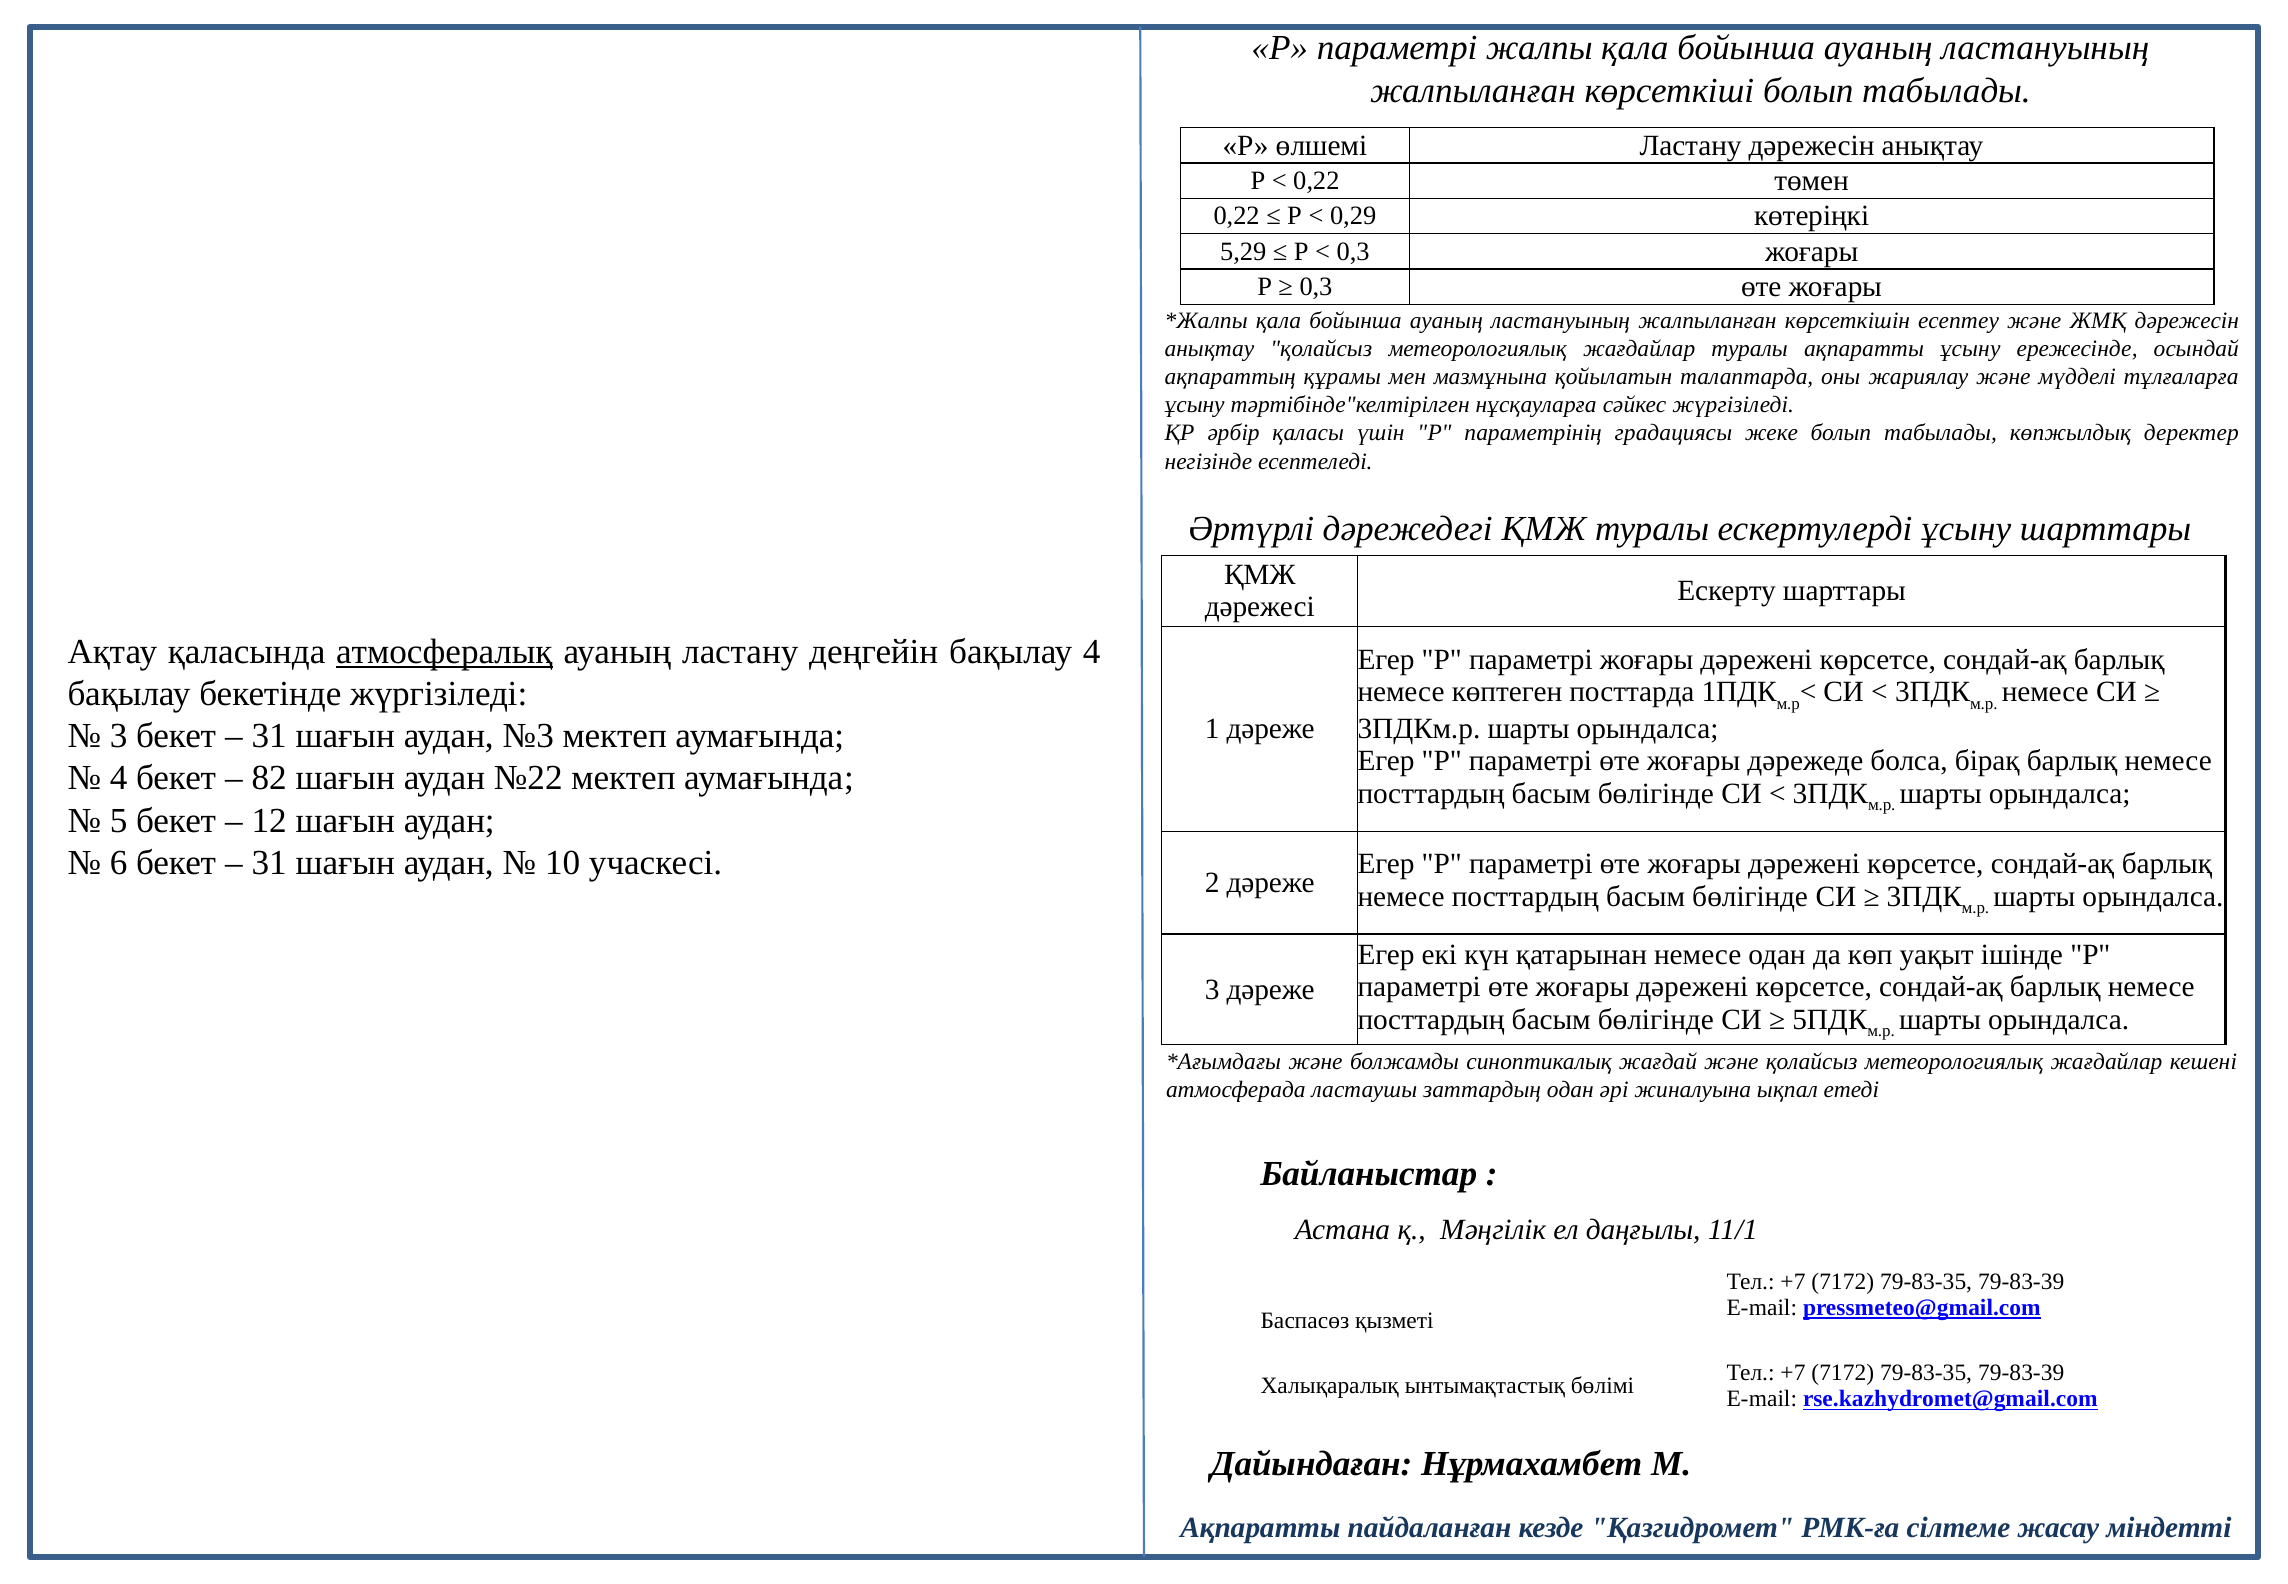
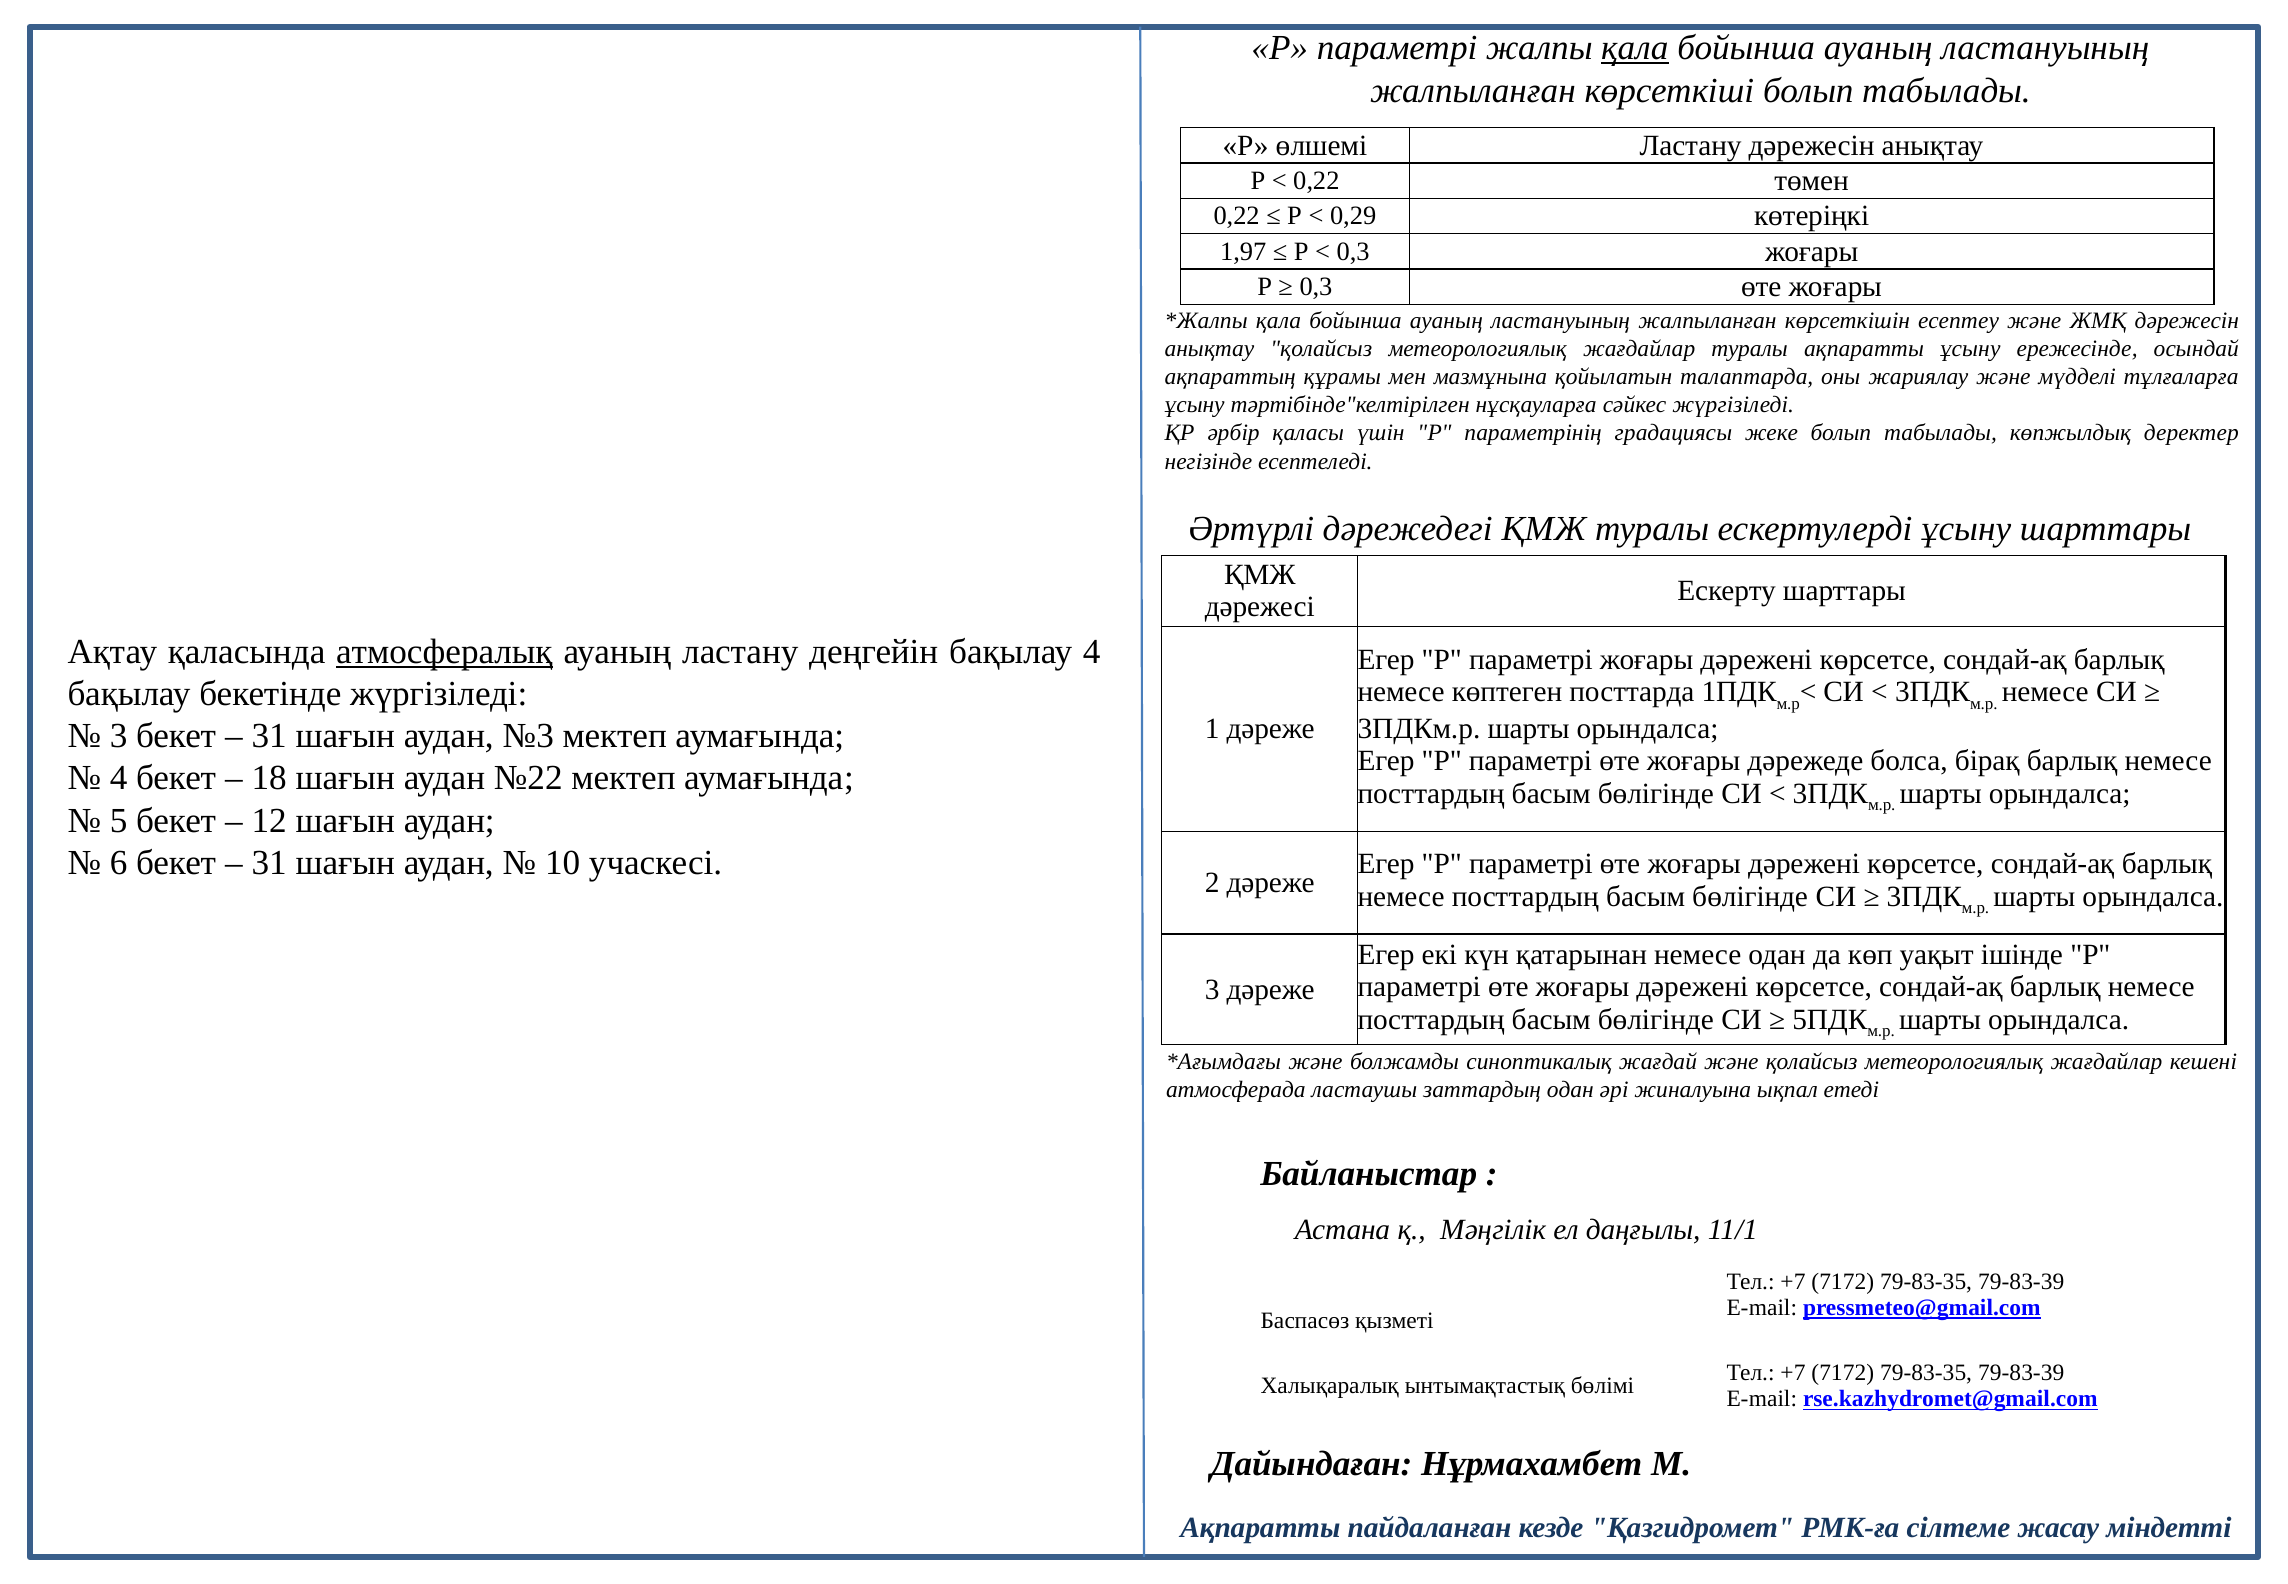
қала at (1635, 48) underline: none -> present
5,29: 5,29 -> 1,97
82: 82 -> 18
